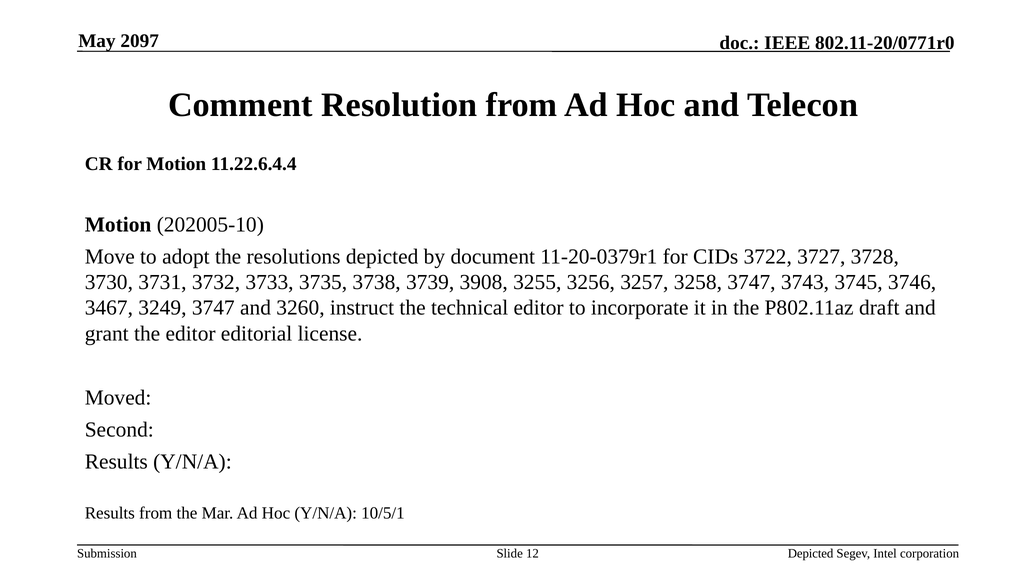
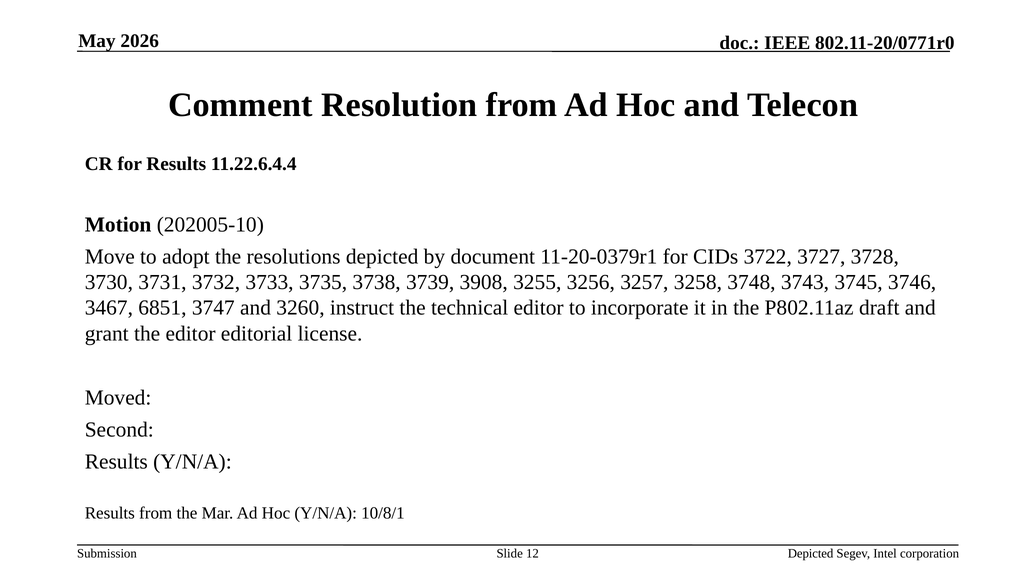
2097: 2097 -> 2026
for Motion: Motion -> Results
3258 3747: 3747 -> 3748
3249: 3249 -> 6851
10/5/1: 10/5/1 -> 10/8/1
